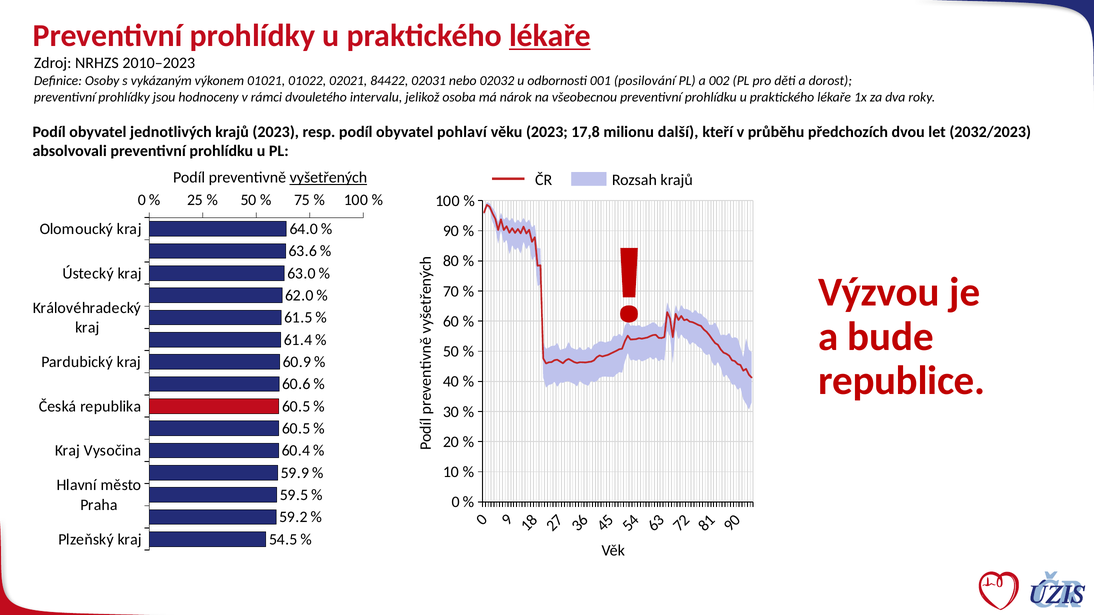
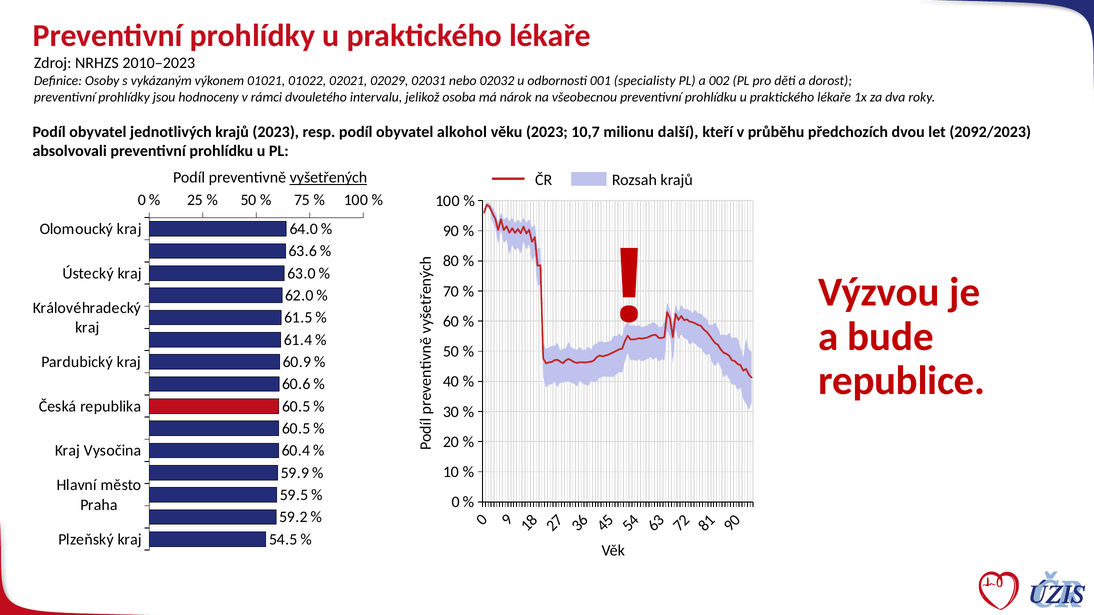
lékaře at (550, 36) underline: present -> none
84422: 84422 -> 02029
posilování: posilování -> specialisty
pohlaví: pohlaví -> alkohol
17,8: 17,8 -> 10,7
2032/2023: 2032/2023 -> 2092/2023
